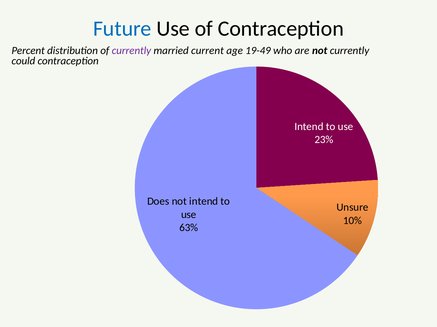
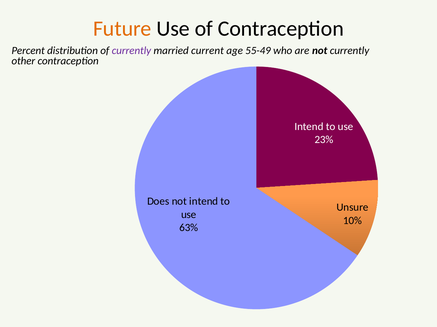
Future colour: blue -> orange
19-49: 19-49 -> 55-49
could: could -> other
